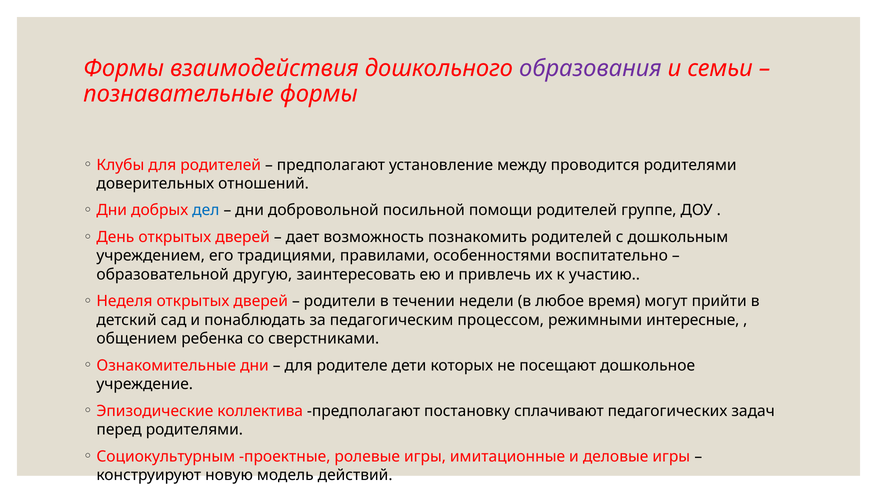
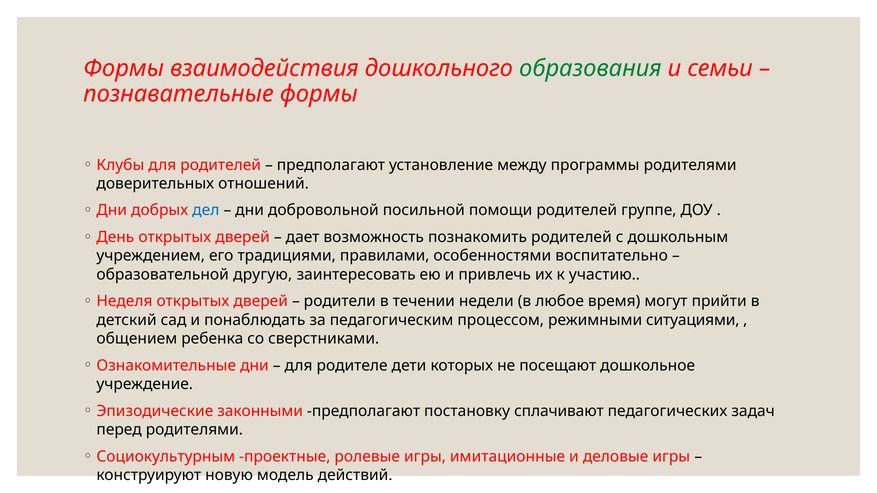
образования colour: purple -> green
проводится: проводится -> программы
интересные: интересные -> ситуациями
коллектива: коллектива -> законными
